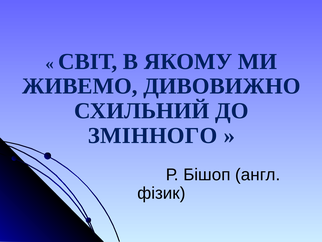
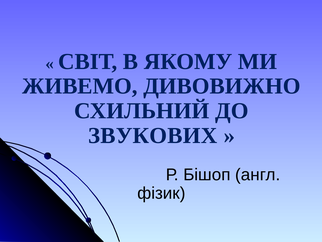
ЗМІННОГО: ЗМІННОГО -> ЗВУКОВИХ
